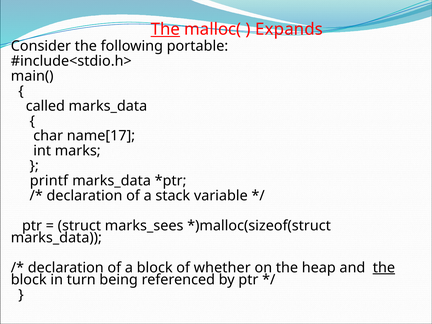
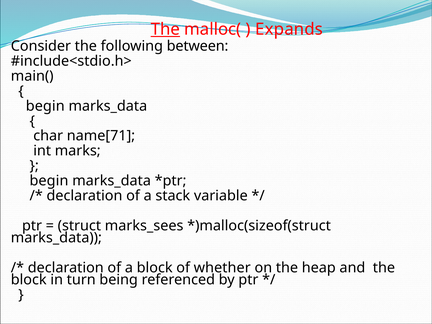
portable: portable -> between
called at (45, 106): called -> begin
name[17: name[17 -> name[71
printf at (49, 181): printf -> begin
the at (384, 268) underline: present -> none
